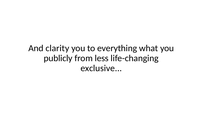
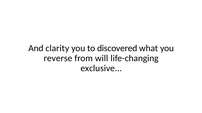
everything: everything -> discovered
publicly: publicly -> reverse
less: less -> will
